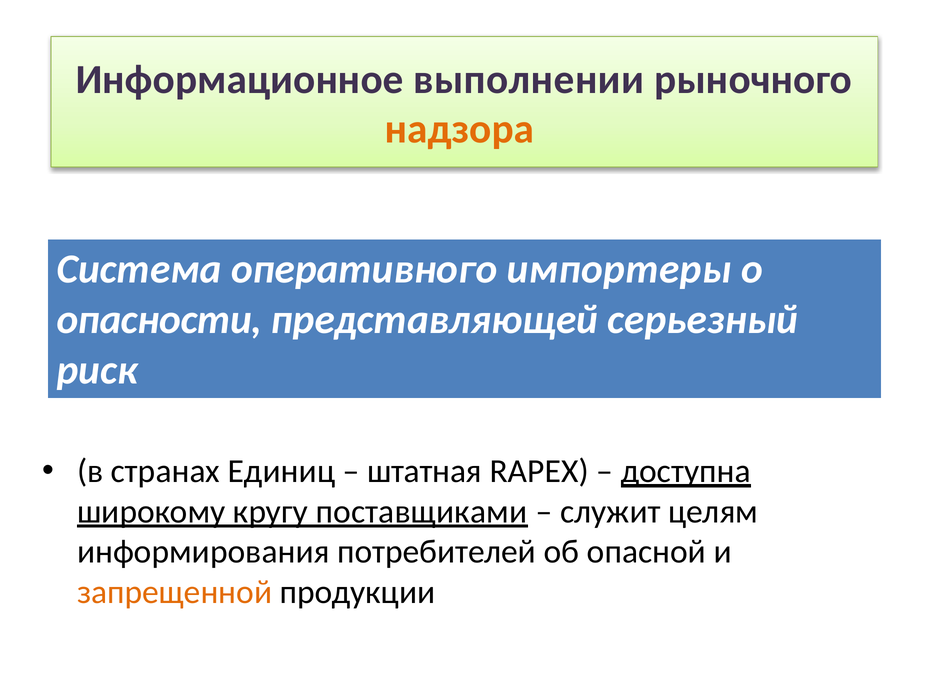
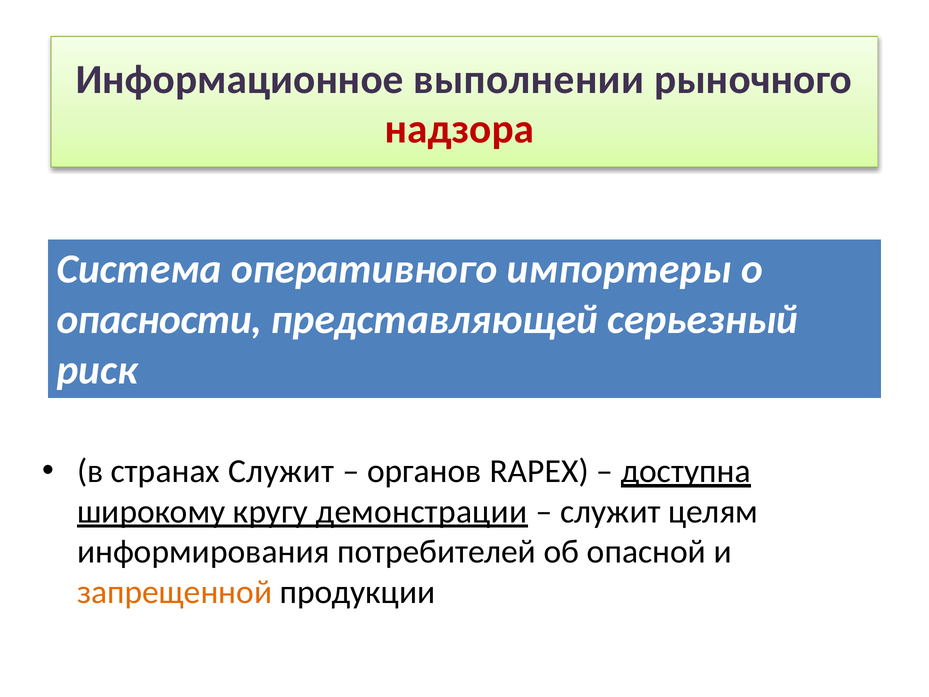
надзора colour: orange -> red
странах Единиц: Единиц -> Служит
штатная: штатная -> органов
поставщиками: поставщиками -> демонстрации
